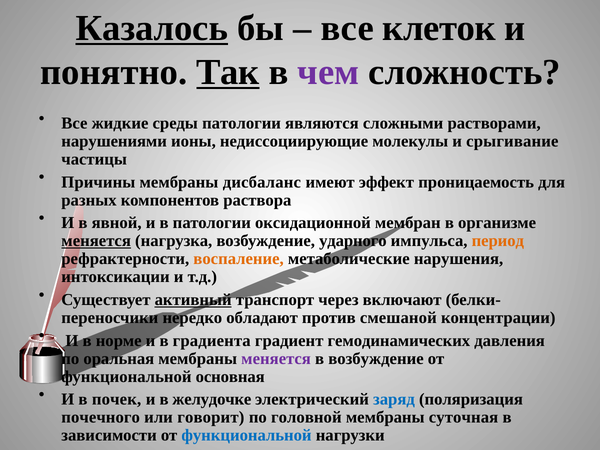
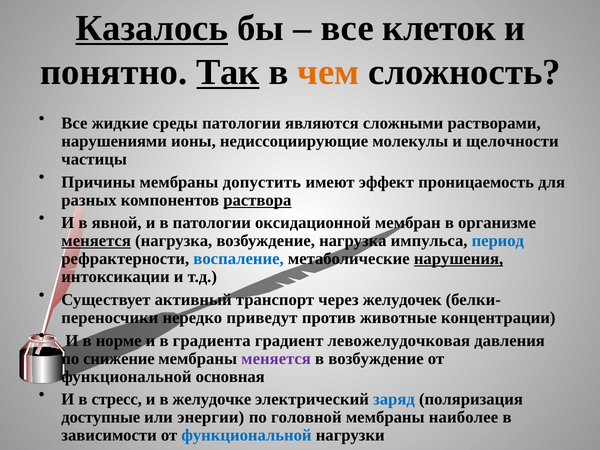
чем colour: purple -> orange
срыгивание: срыгивание -> щелочности
дисбаланс: дисбаланс -> допустить
раствора underline: none -> present
возбуждение ударного: ударного -> нагрузка
период colour: orange -> blue
воспаление colour: orange -> blue
нарушения underline: none -> present
активный underline: present -> none
включают: включают -> желудочек
обладают: обладают -> приведут
смешаной: смешаной -> животные
гемодинамических: гемодинамических -> левожелудочковая
оральная: оральная -> снижение
почек: почек -> стресс
почечного: почечного -> доступные
говорит: говорит -> энергии
суточная: суточная -> наиболее
